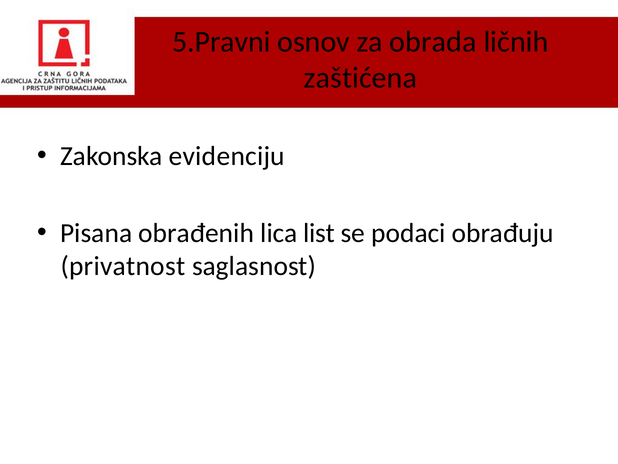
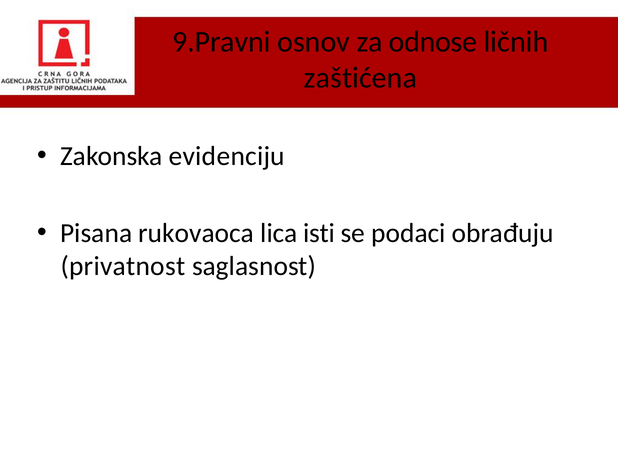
5.Pravni: 5.Pravni -> 9.Pravni
obrada: obrada -> odnose
obrađenih: obrađenih -> rukovaoca
list: list -> isti
